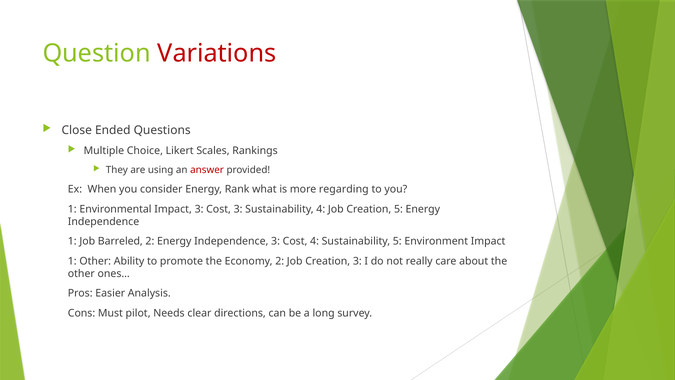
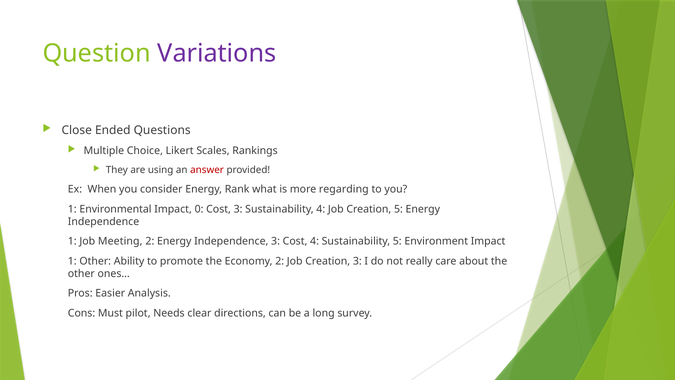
Variations colour: red -> purple
Impact 3: 3 -> 0
Barreled: Barreled -> Meeting
